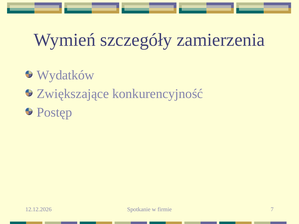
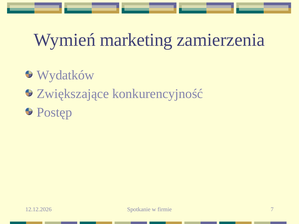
szczegóły: szczegóły -> marketing
